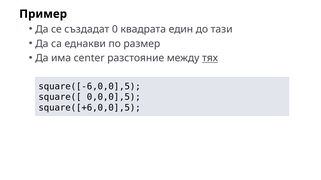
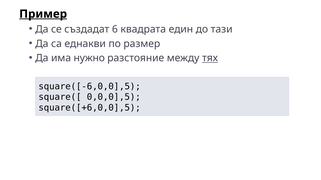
Пример underline: none -> present
0: 0 -> 6
center: center -> нужно
